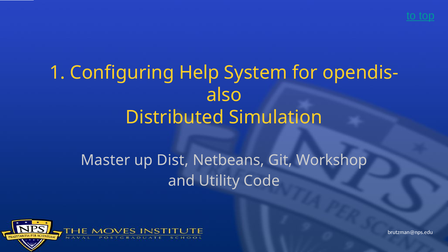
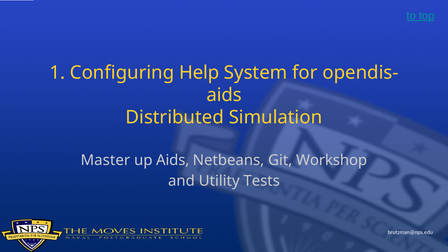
also at (224, 95): also -> aids
up Dist: Dist -> Aids
Code: Code -> Tests
